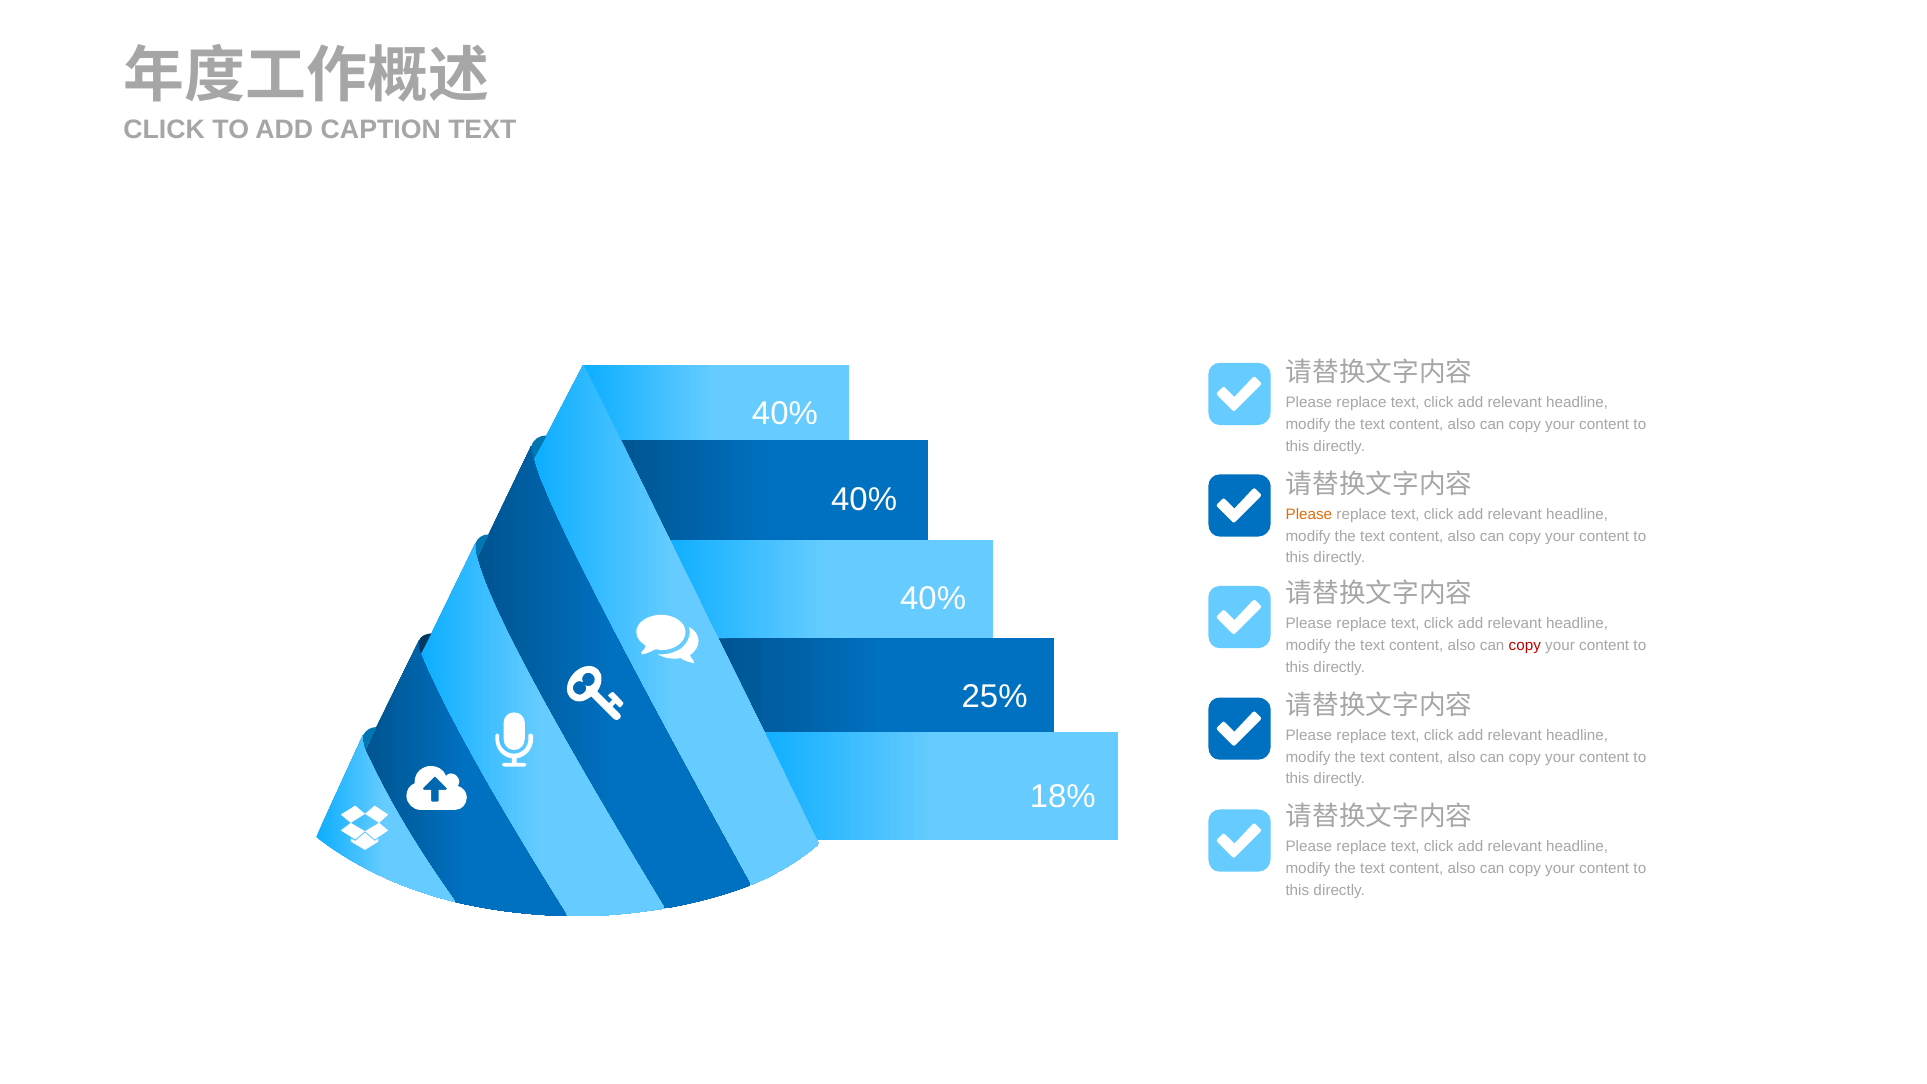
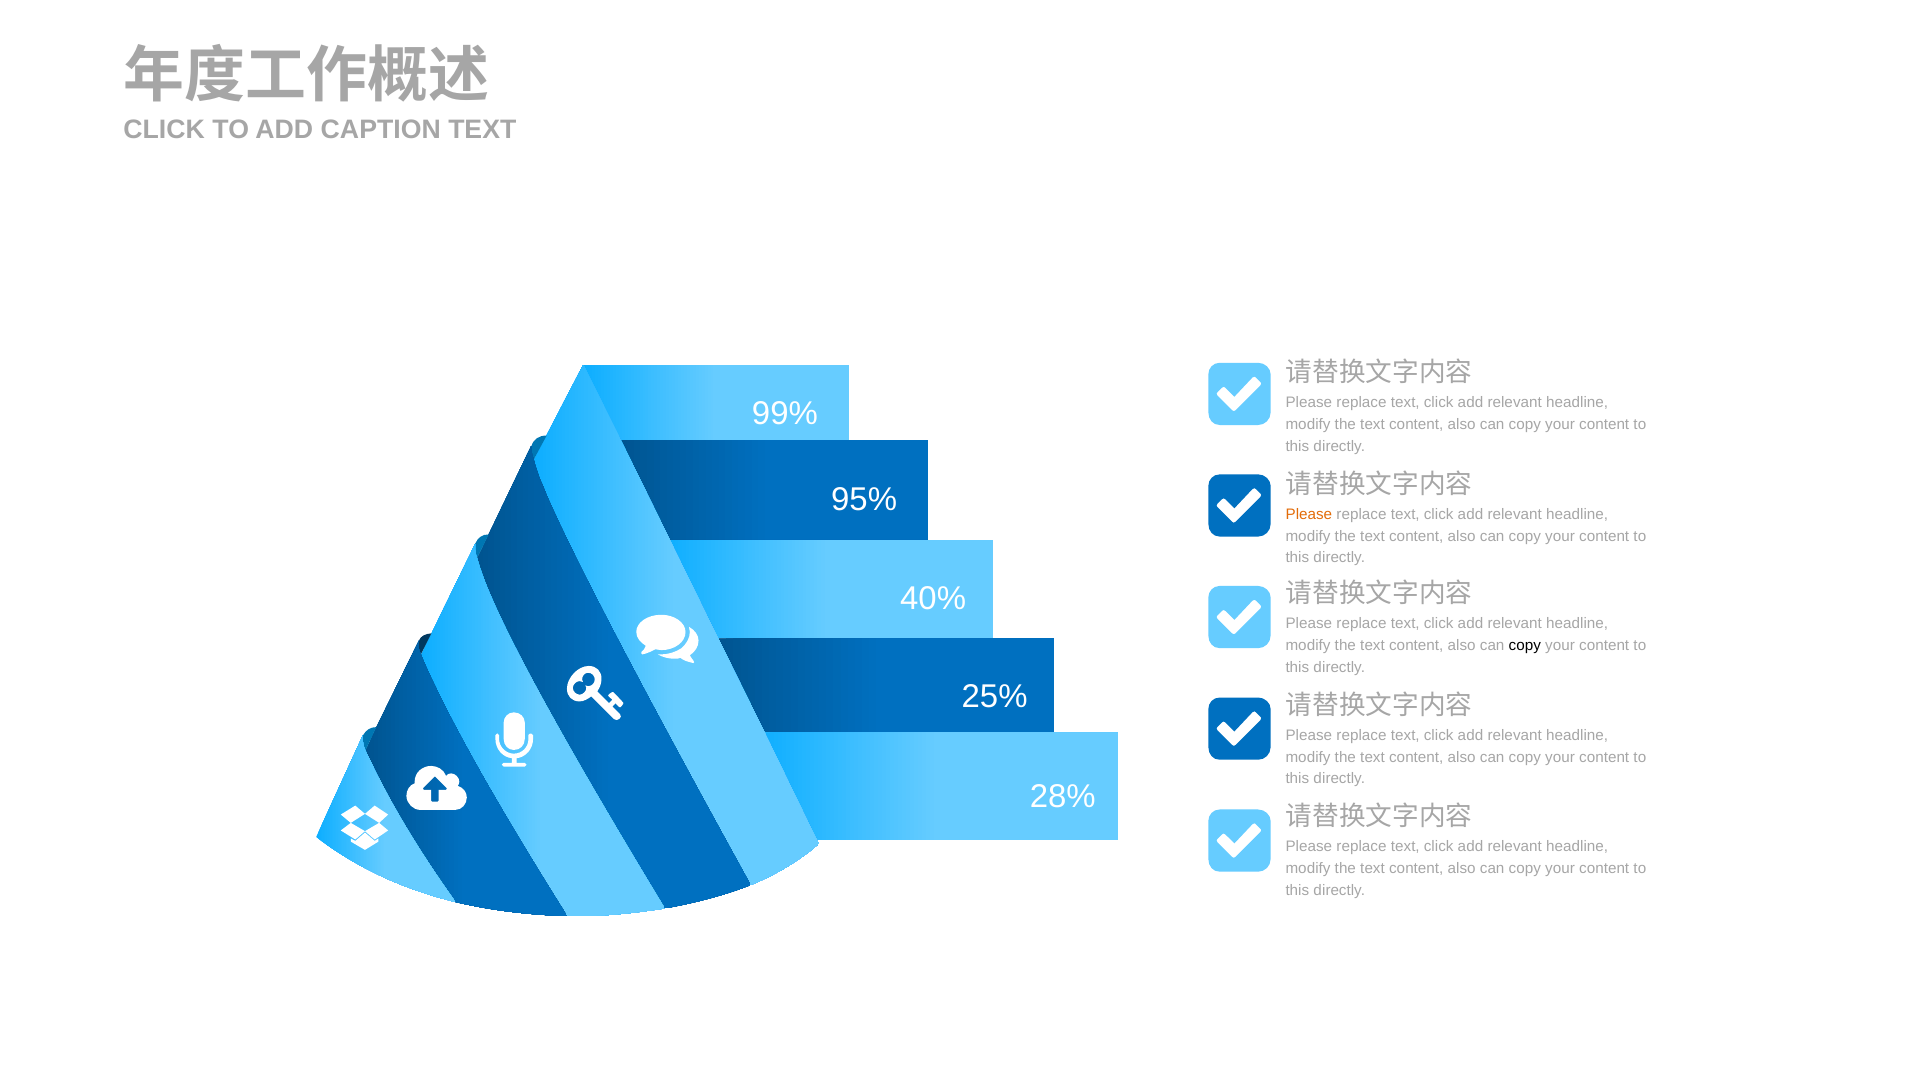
40% at (785, 414): 40% -> 99%
40% at (864, 499): 40% -> 95%
copy at (1525, 645) colour: red -> black
18%: 18% -> 28%
